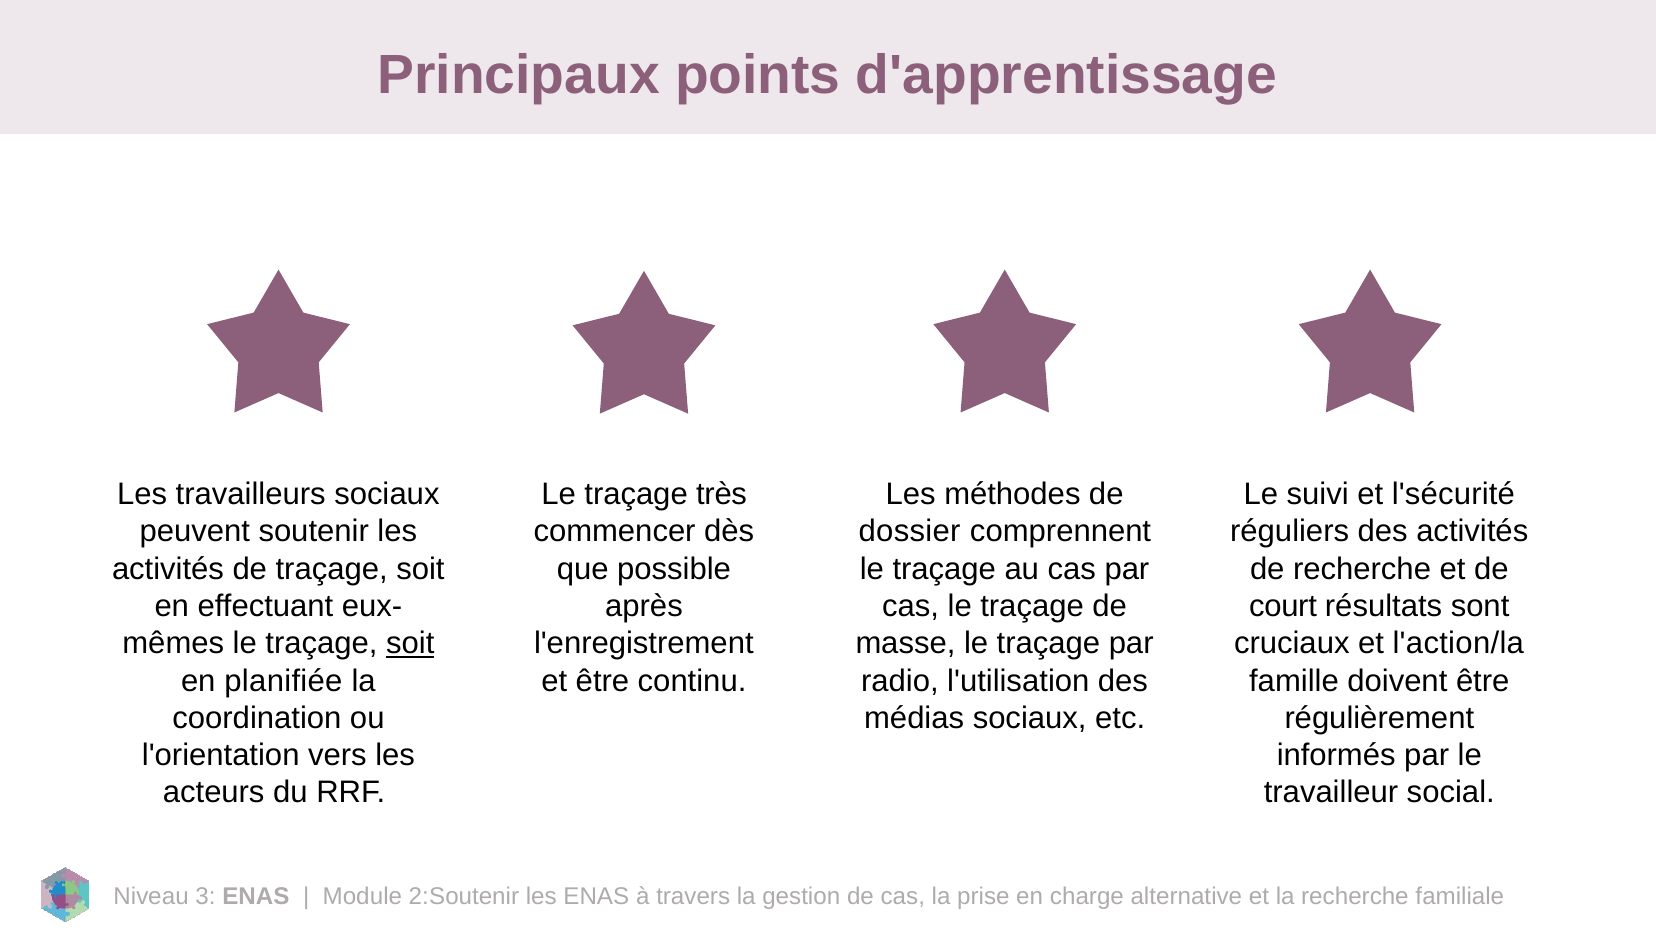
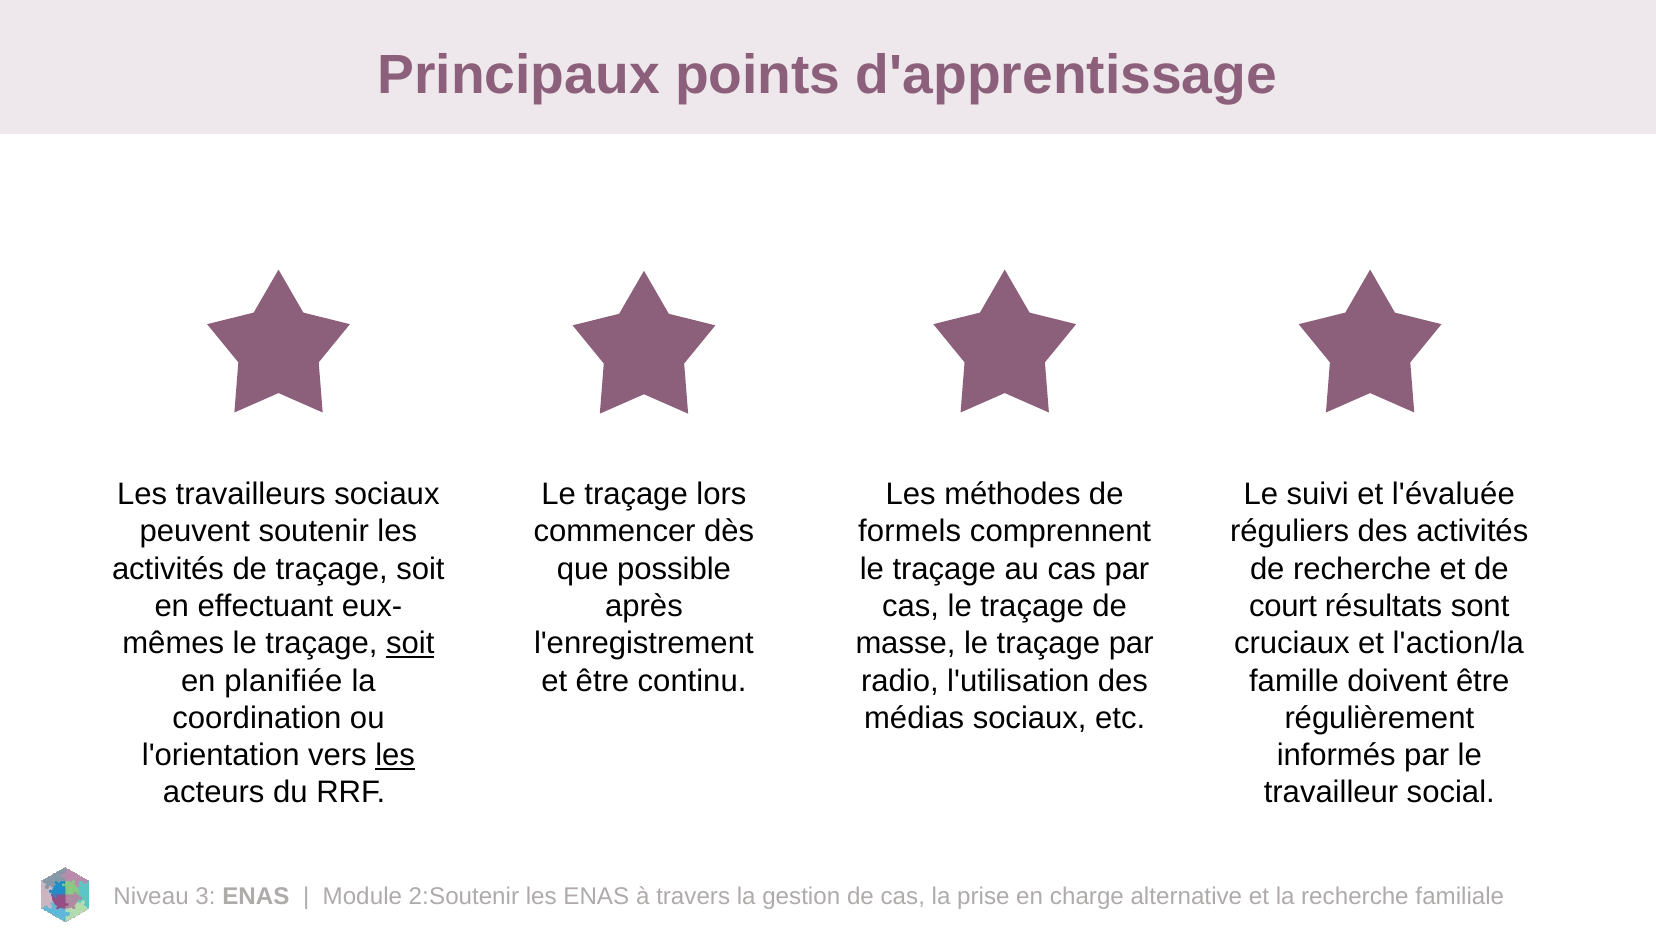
très: très -> lors
l'sécurité: l'sécurité -> l'évaluée
dossier: dossier -> formels
les at (395, 755) underline: none -> present
